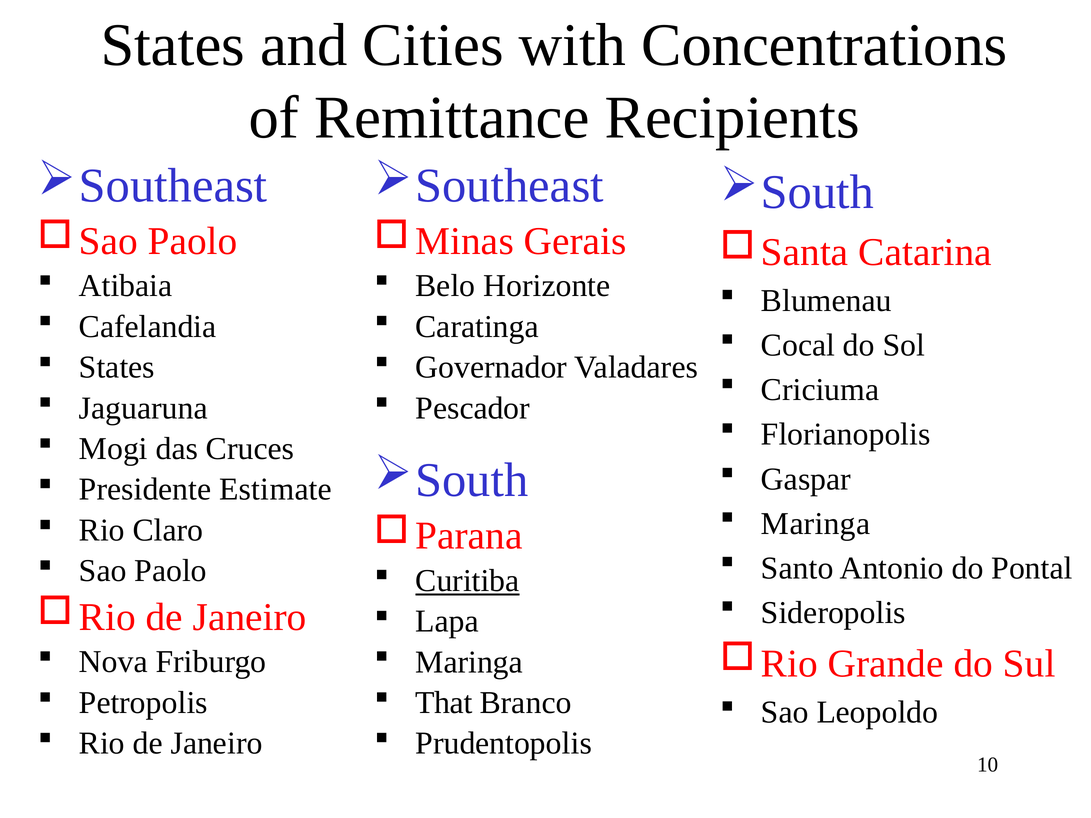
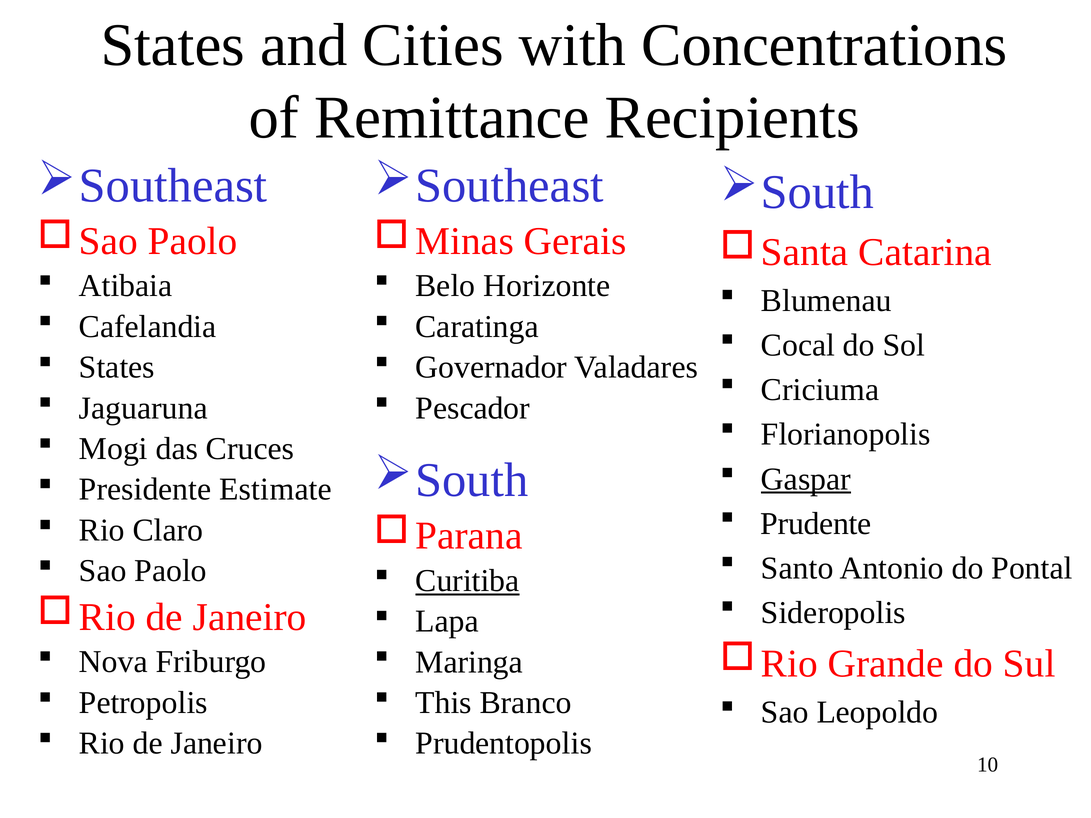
Gaspar underline: none -> present
Maringa at (816, 524): Maringa -> Prudente
That: That -> This
